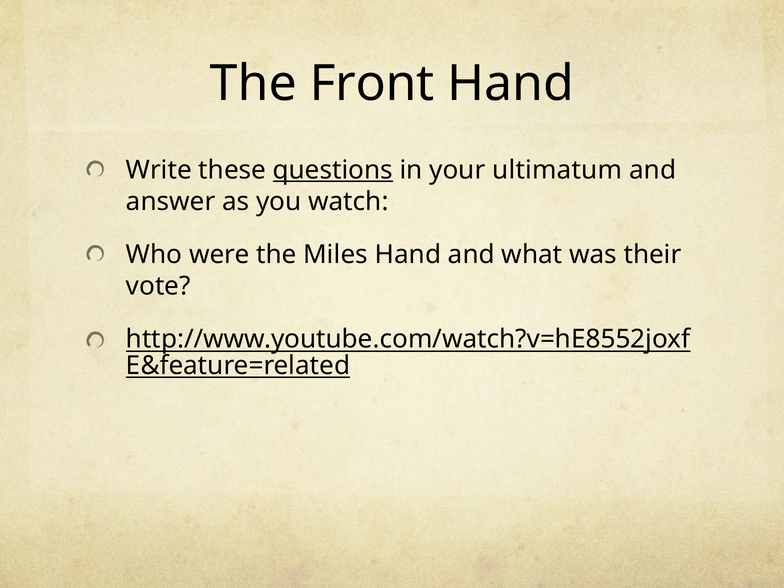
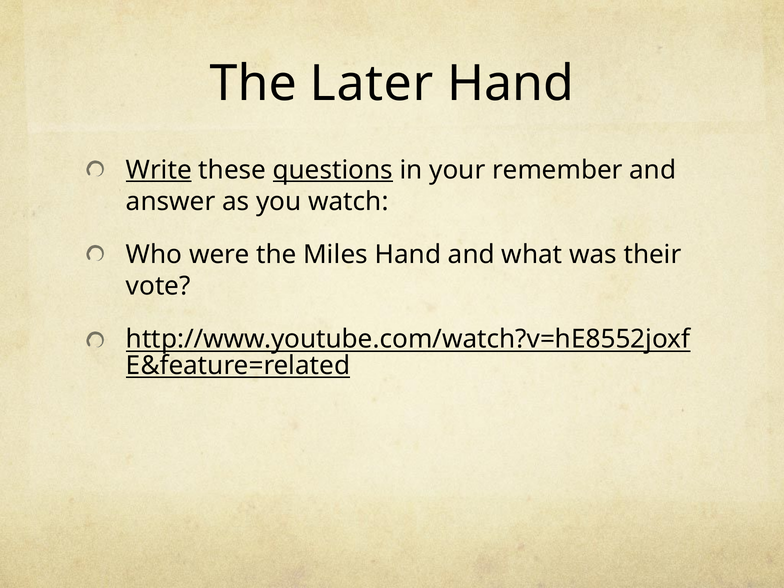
Front: Front -> Later
Write underline: none -> present
ultimatum: ultimatum -> remember
